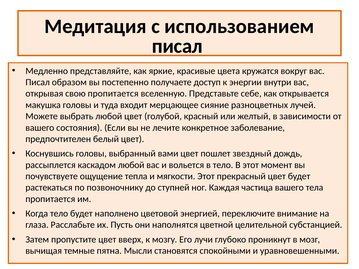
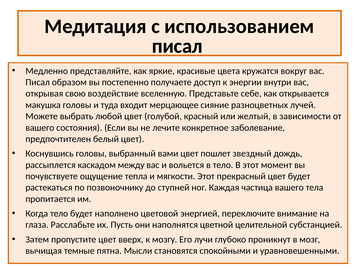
свою пропитается: пропитается -> воздействие
каскадом любой: любой -> между
